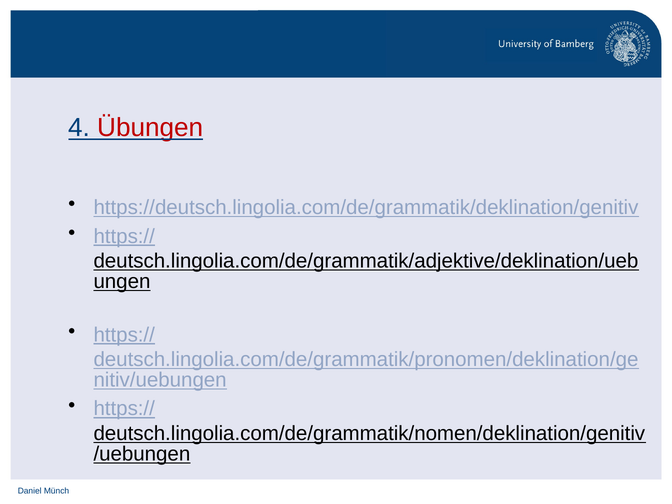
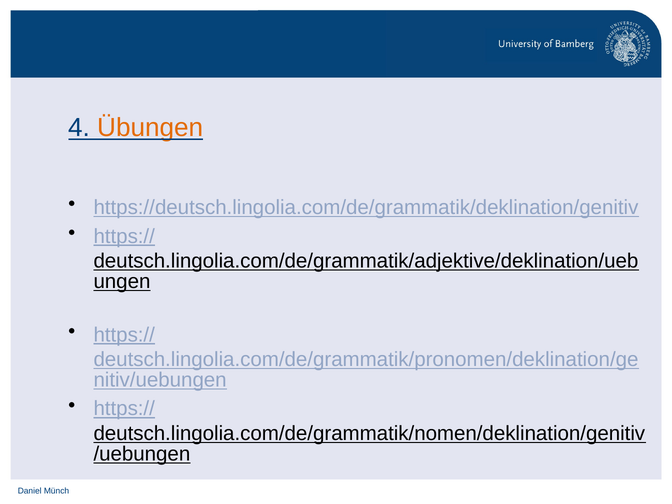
Übungen colour: red -> orange
